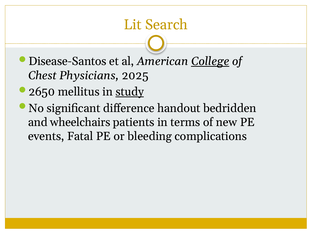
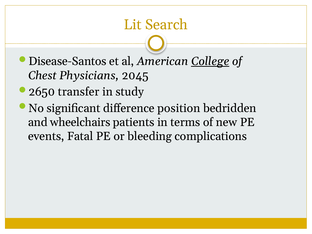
2025: 2025 -> 2045
mellitus: mellitus -> transfer
study underline: present -> none
handout: handout -> position
